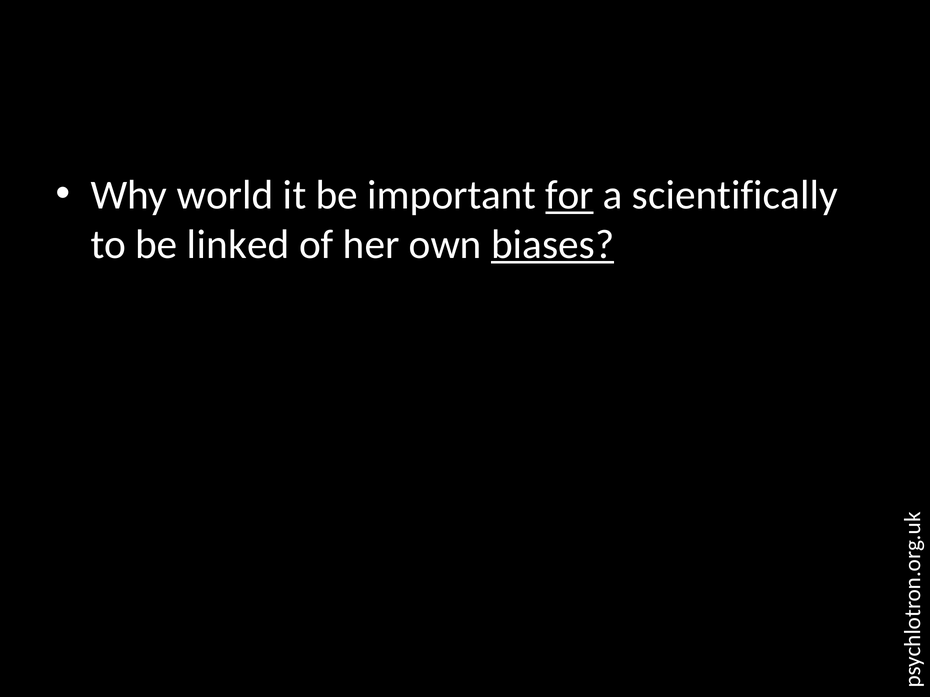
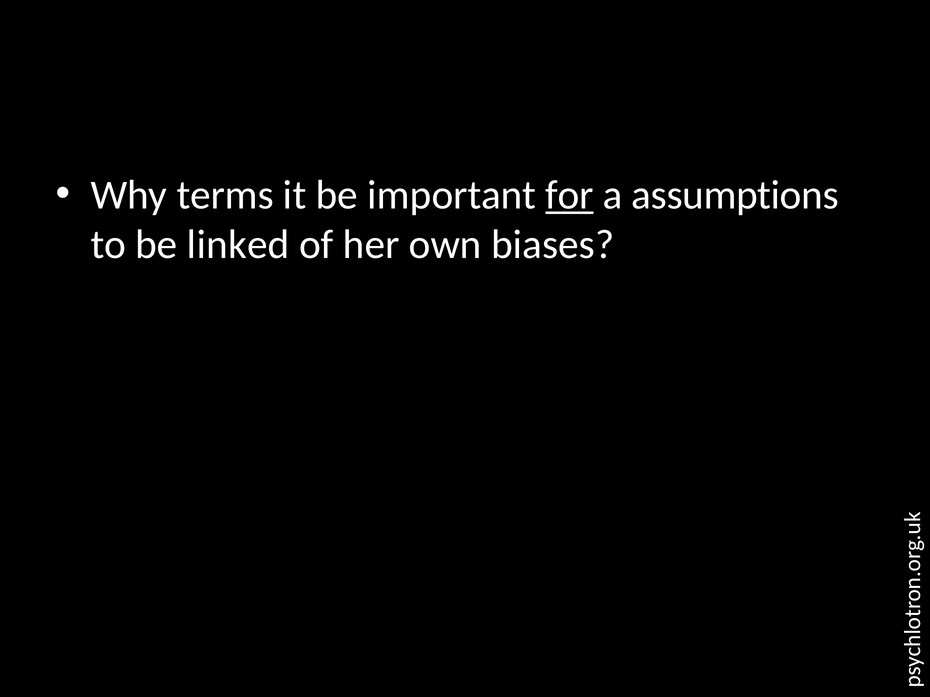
world: world -> terms
scientifically: scientifically -> assumptions
biases underline: present -> none
